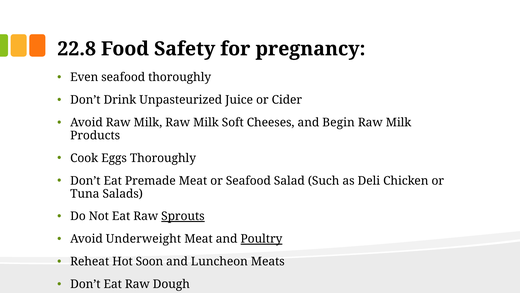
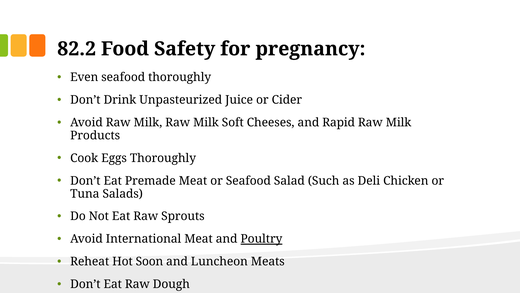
22.8: 22.8 -> 82.2
Begin: Begin -> Rapid
Sprouts underline: present -> none
Underweight: Underweight -> International
